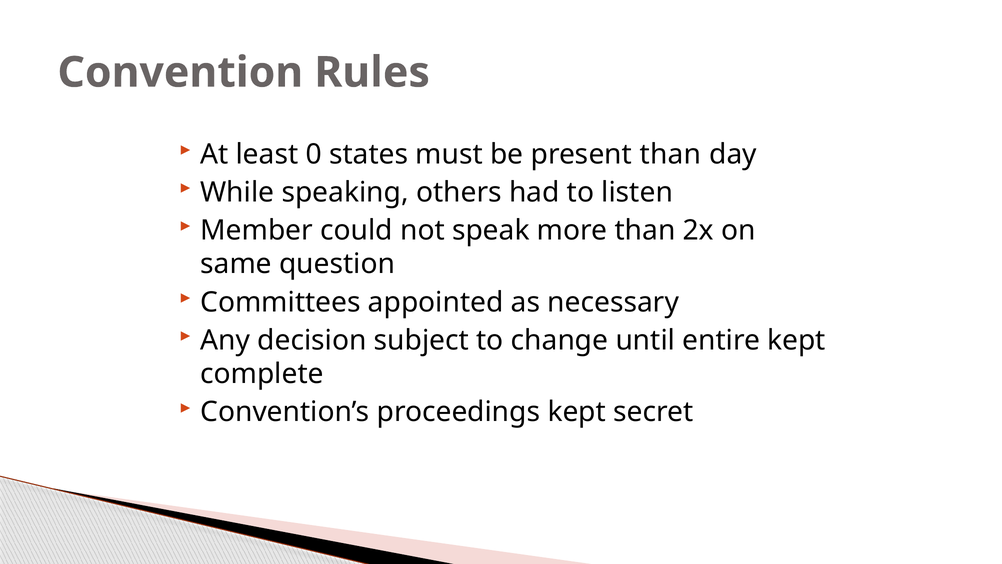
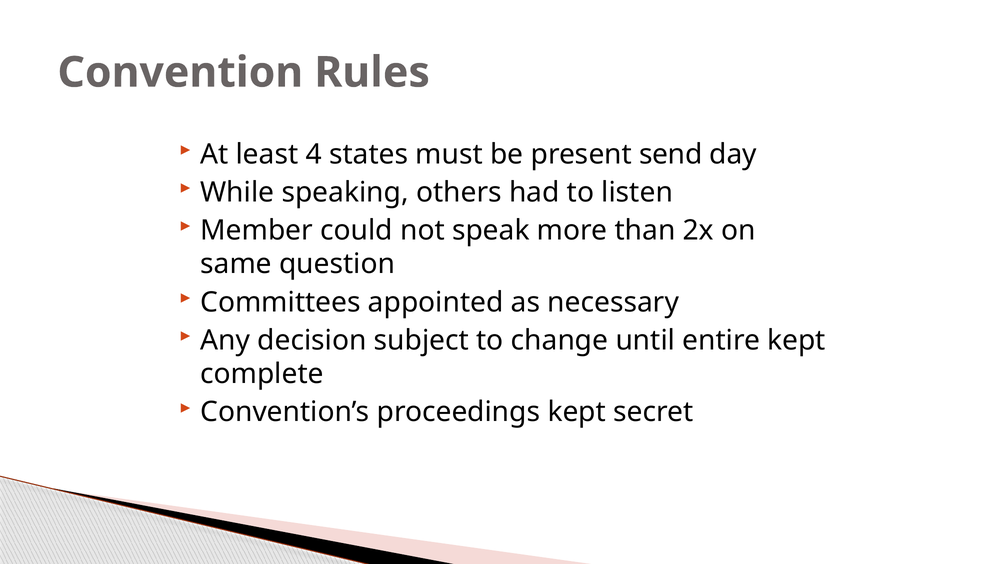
0: 0 -> 4
present than: than -> send
